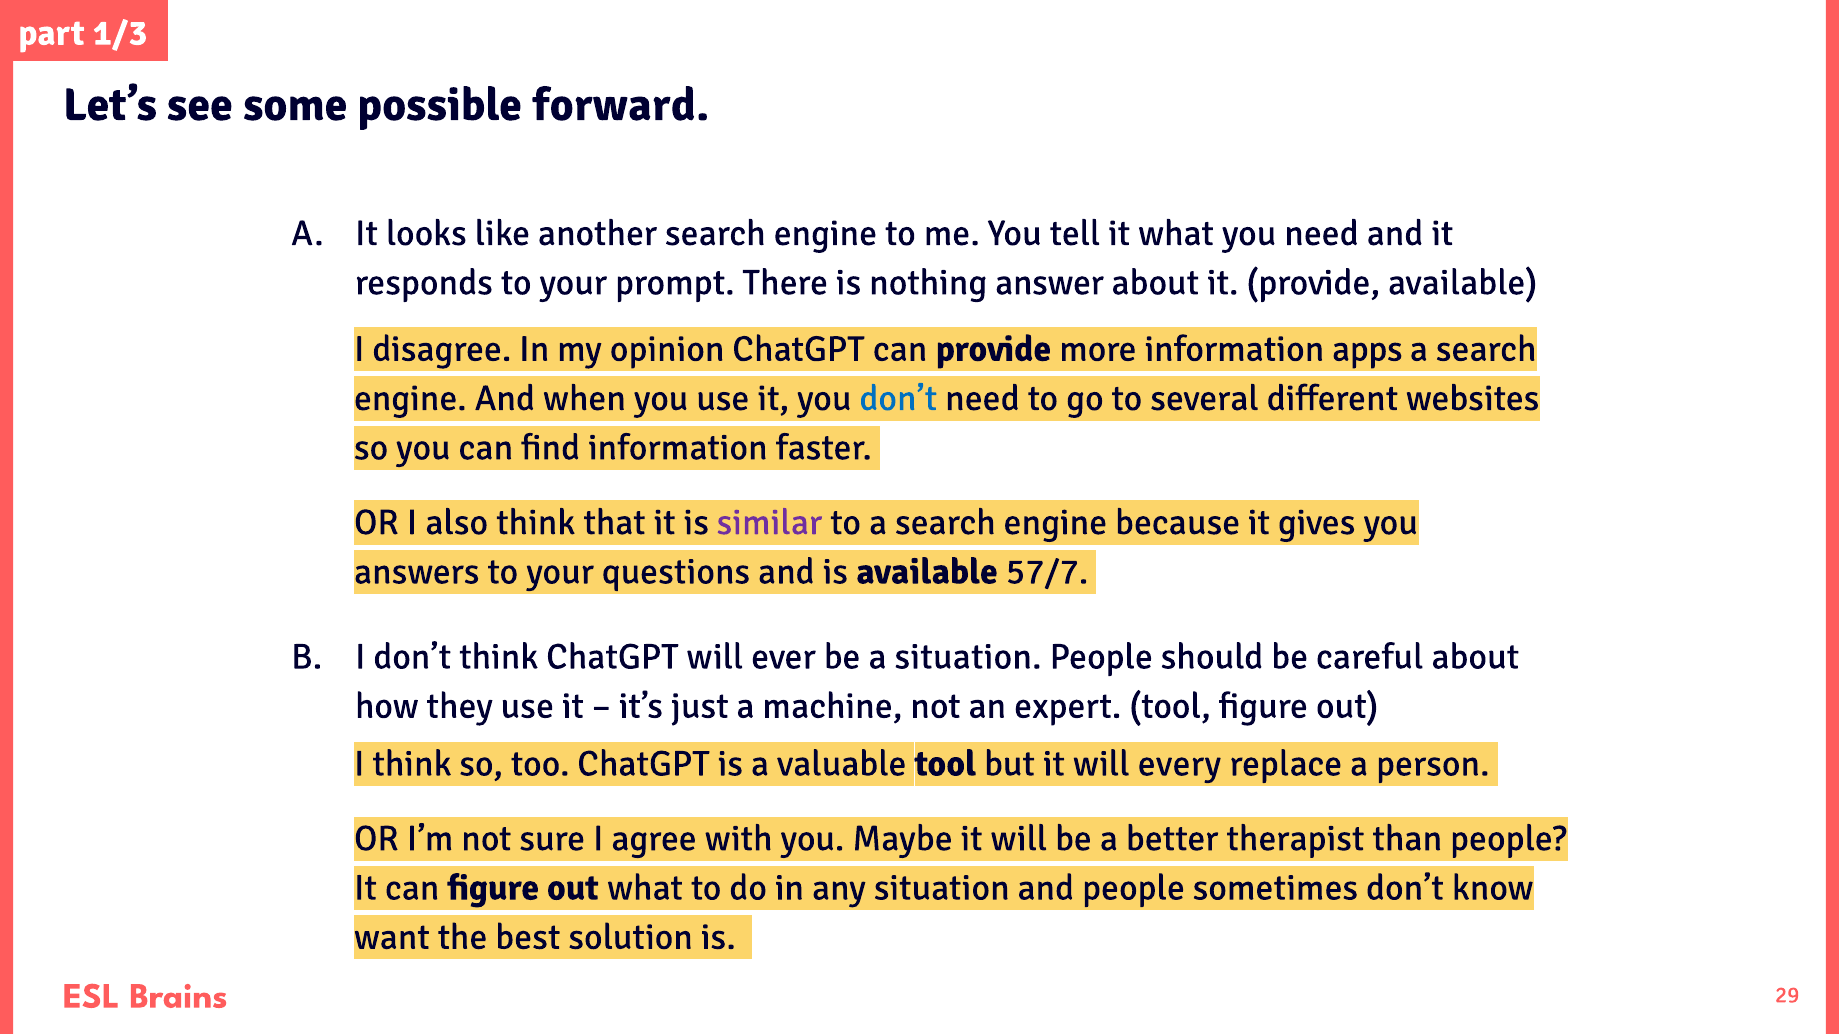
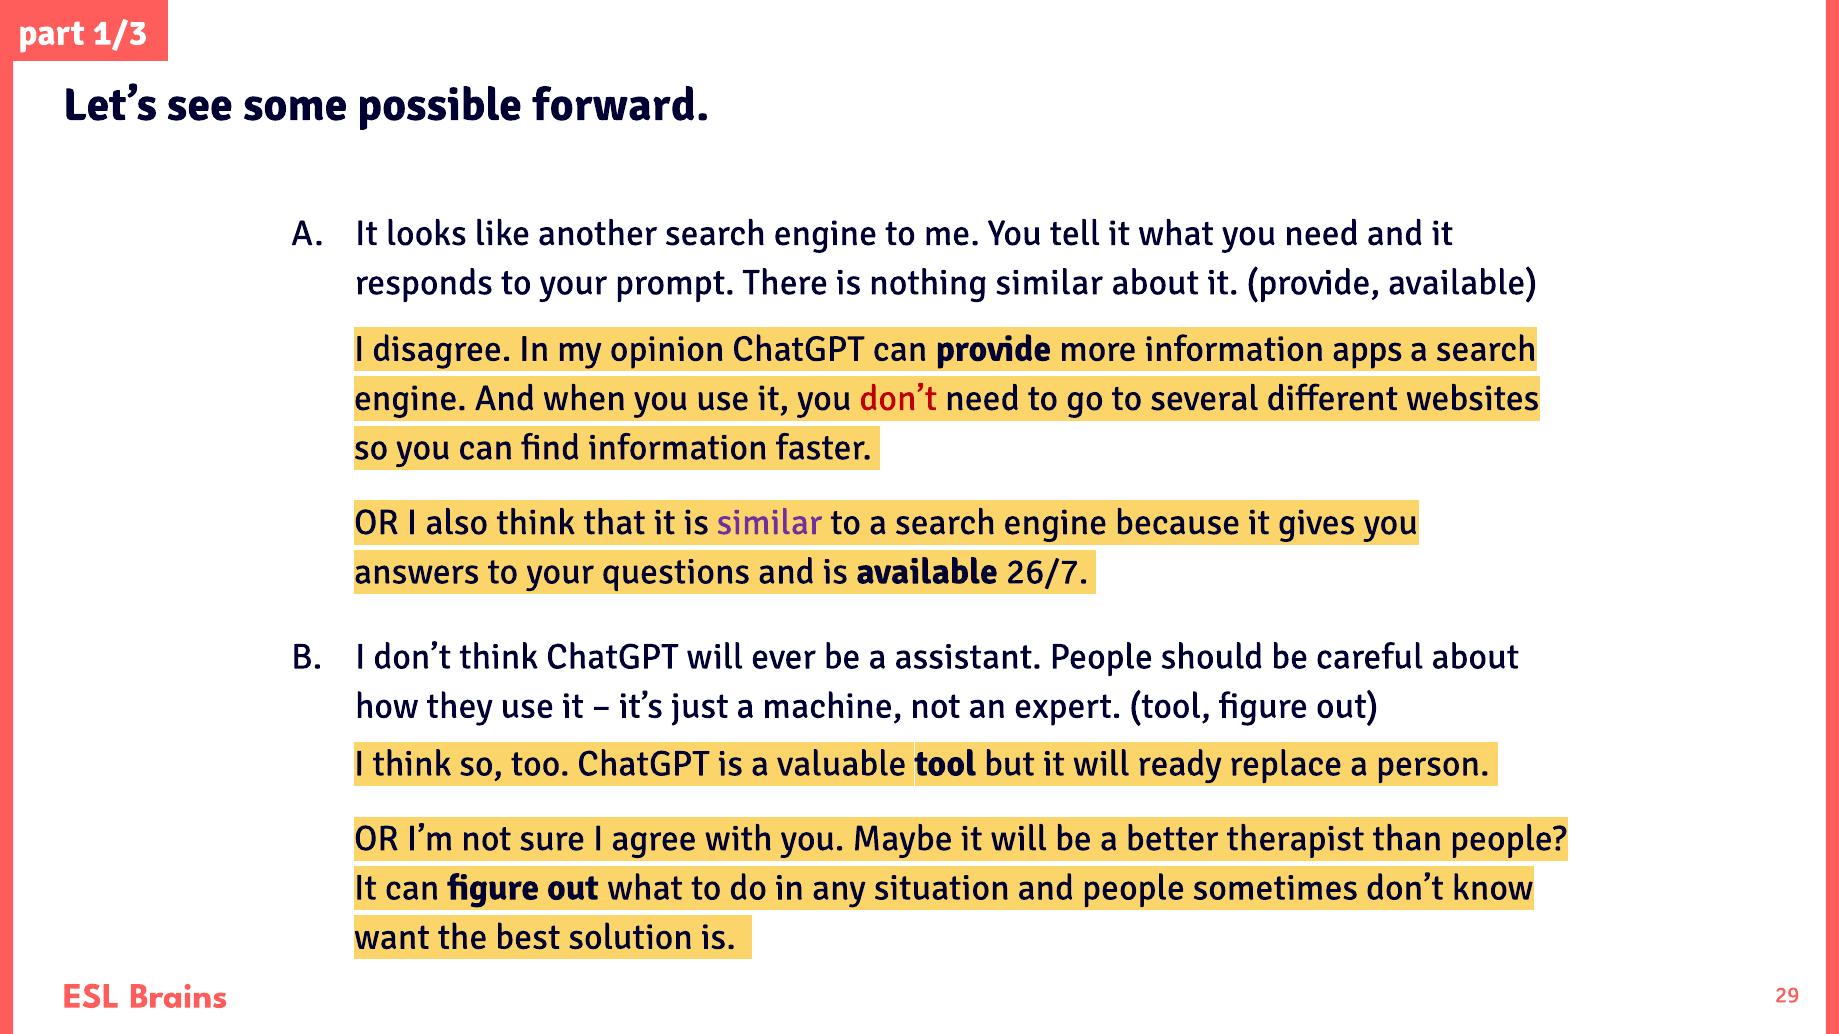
nothing answer: answer -> similar
don’t at (898, 398) colour: blue -> red
57/7: 57/7 -> 26/7
a situation: situation -> assistant
every: every -> ready
